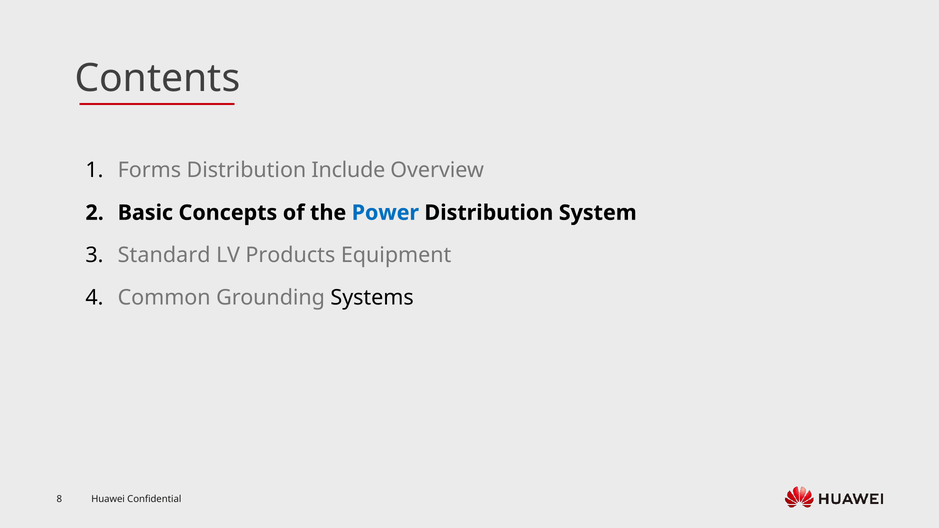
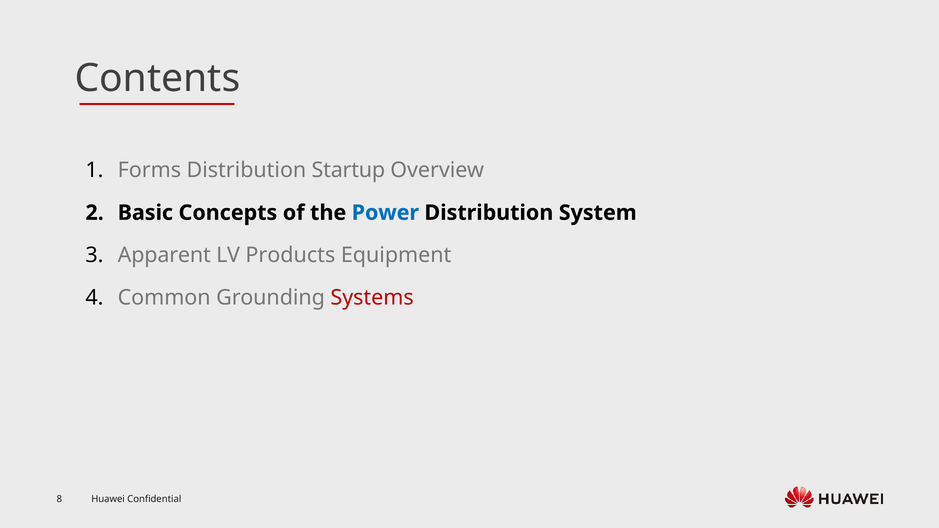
Include: Include -> Startup
Standard: Standard -> Apparent
Systems colour: black -> red
